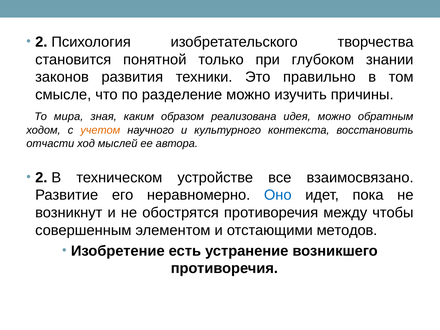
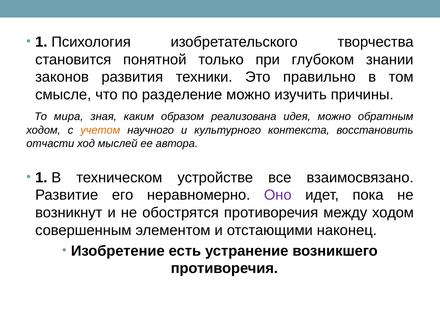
2 at (41, 42): 2 -> 1
2 at (41, 178): 2 -> 1
Оно colour: blue -> purple
между чтобы: чтобы -> ходом
методов: методов -> наконец
